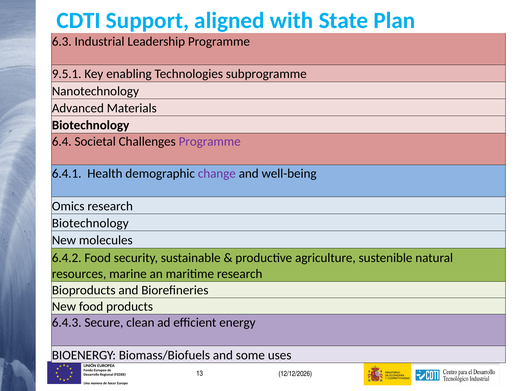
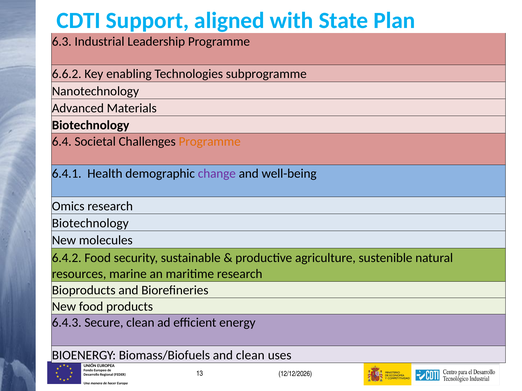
9.5.1: 9.5.1 -> 6.6.2
Programme at (210, 142) colour: purple -> orange
and some: some -> clean
